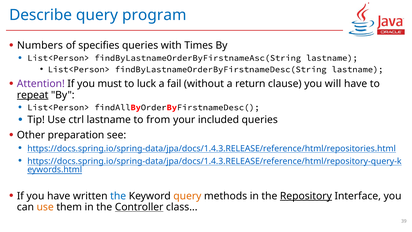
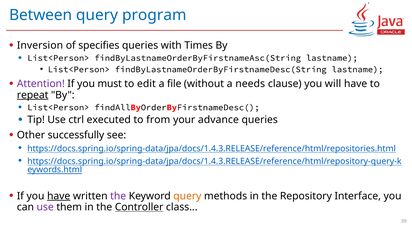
Describe: Describe -> Between
Numbers: Numbers -> Inversion
luck: luck -> edit
fail: fail -> file
return: return -> needs
ctrl lastname: lastname -> executed
included: included -> advance
preparation: preparation -> successfully
have at (59, 196) underline: none -> present
the at (118, 196) colour: blue -> purple
Repository underline: present -> none
use at (45, 207) colour: orange -> purple
